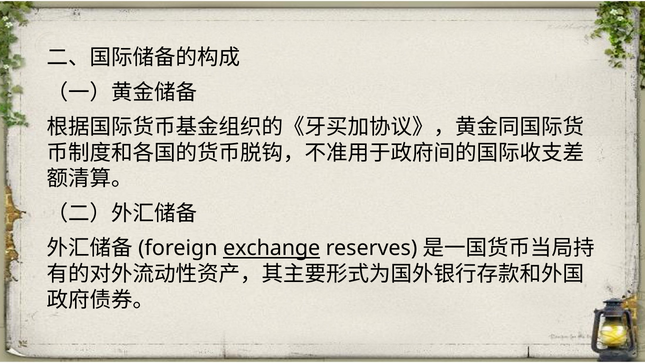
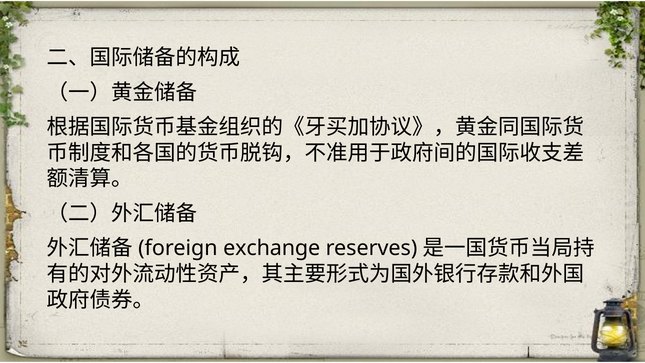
exchange underline: present -> none
